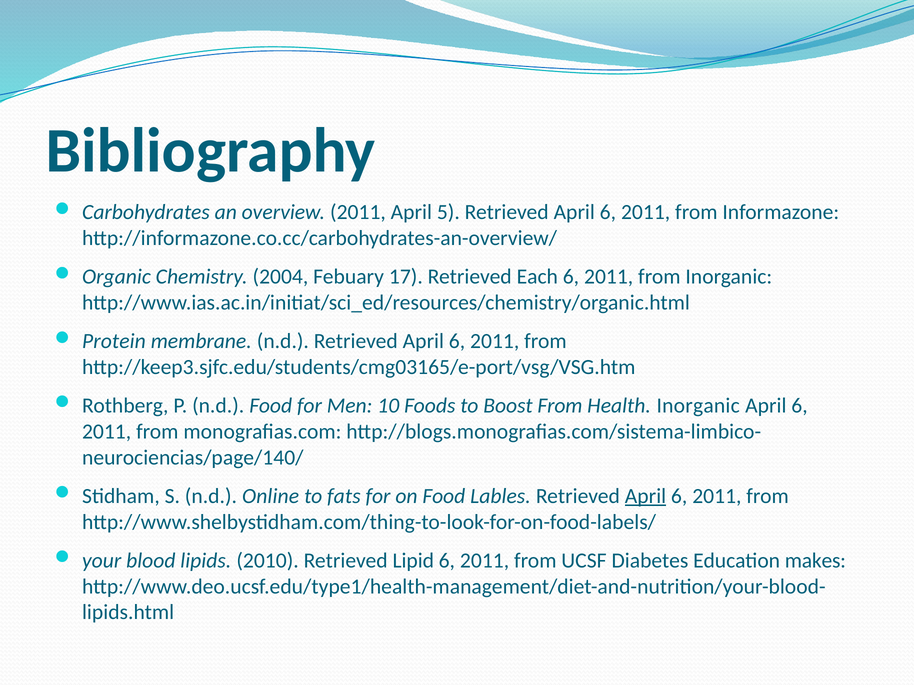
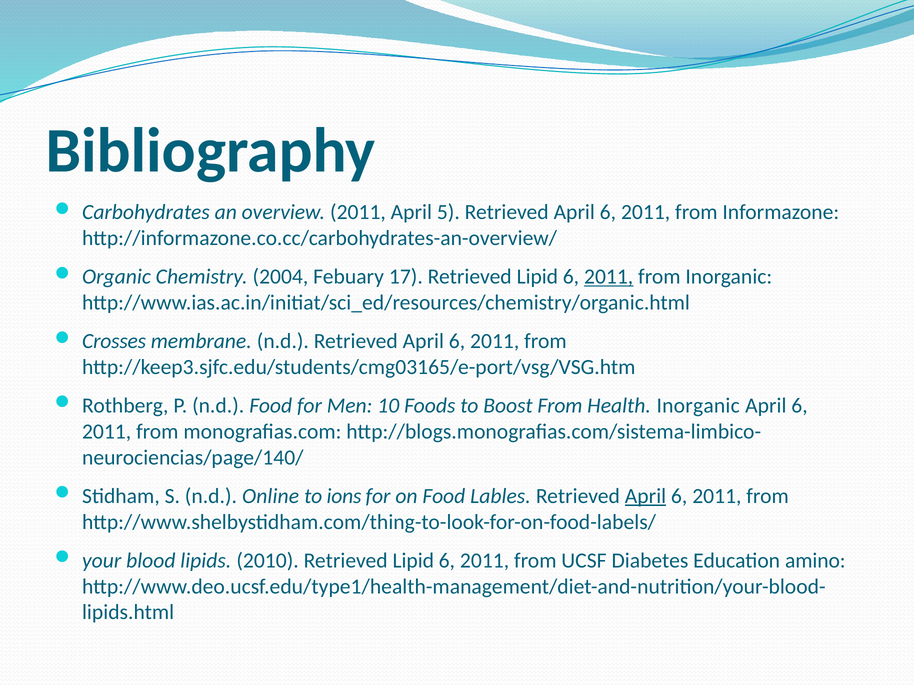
17 Retrieved Each: Each -> Lipid
2011 at (609, 277) underline: none -> present
Protein: Protein -> Crosses
fats: fats -> ions
makes: makes -> amino
